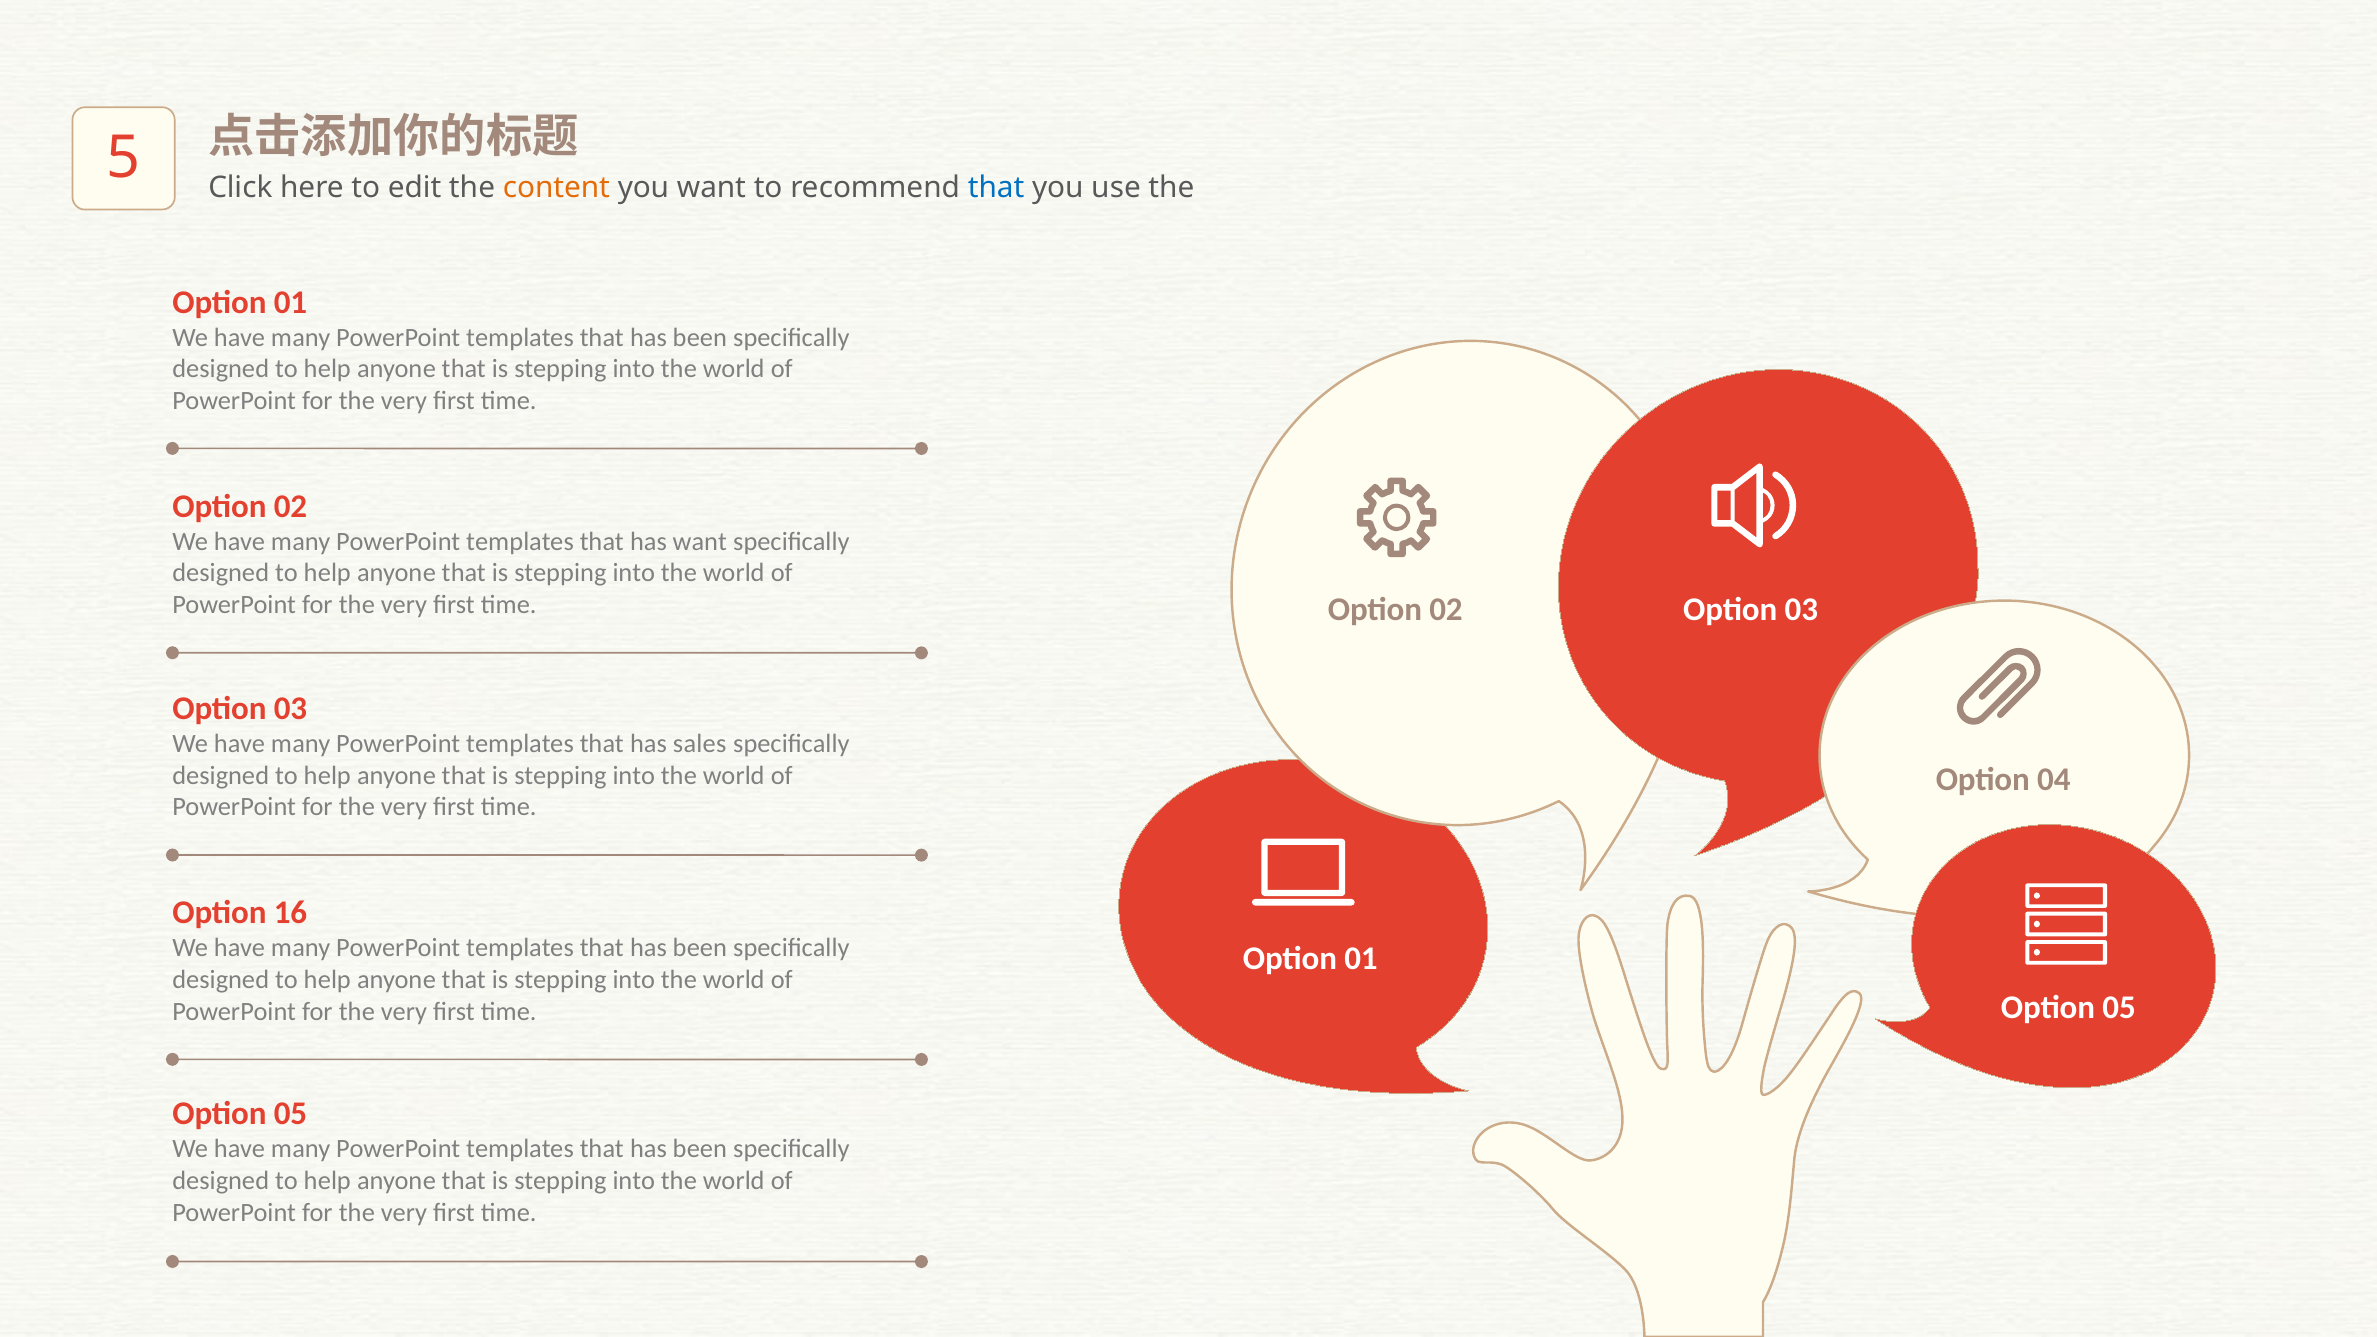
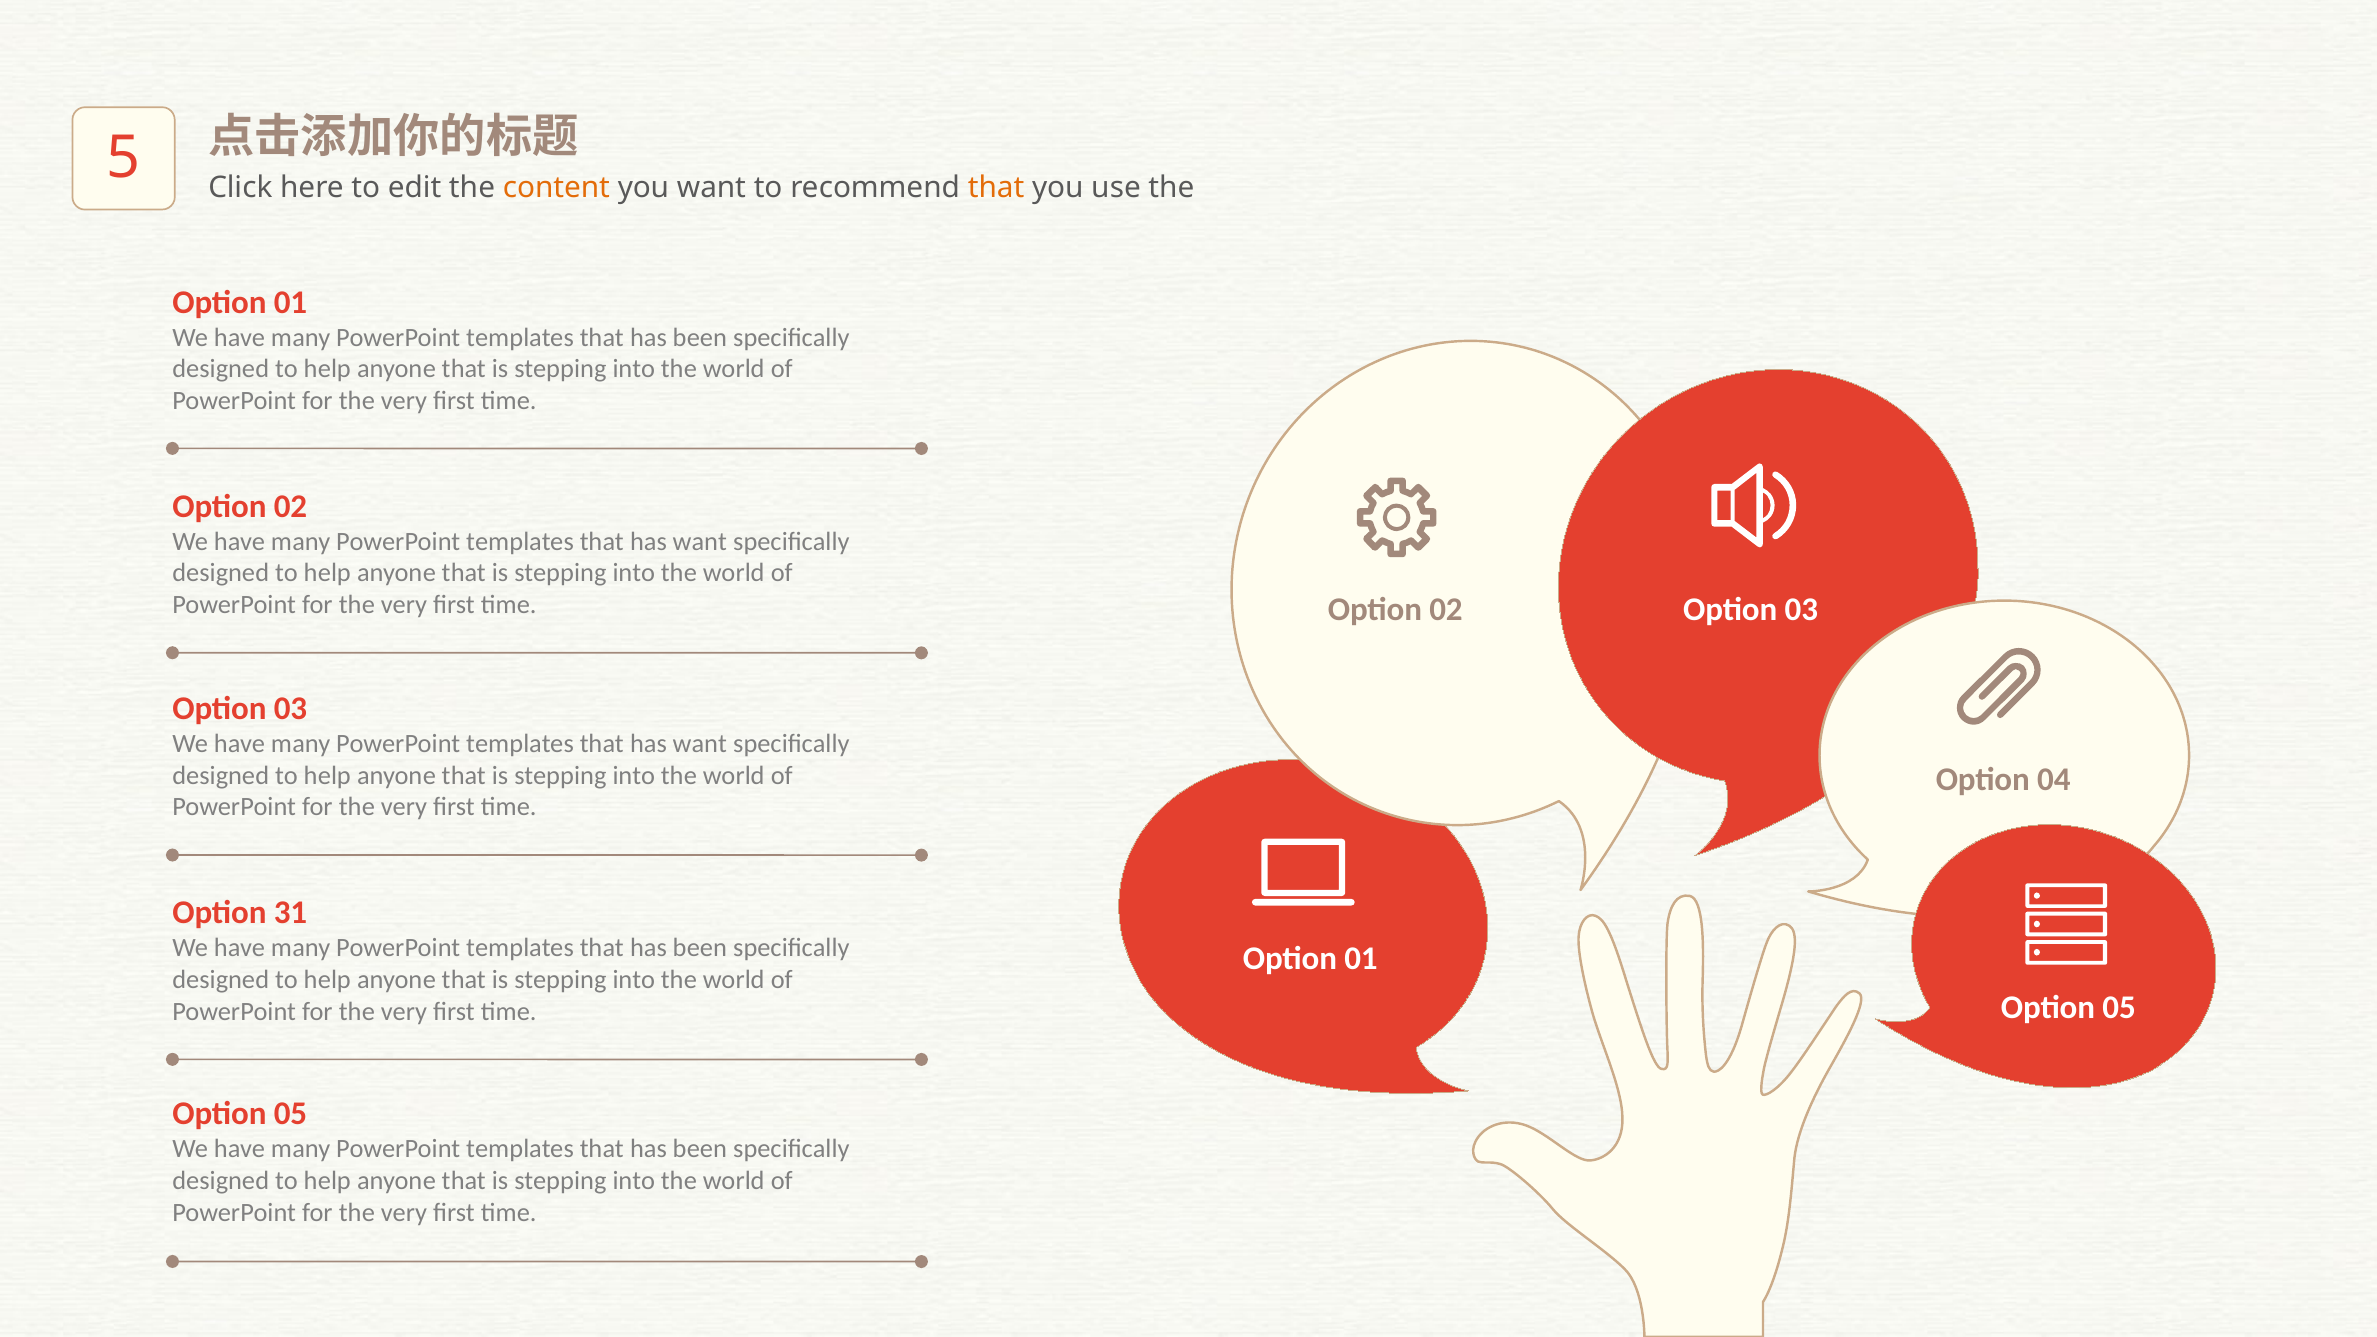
that at (996, 187) colour: blue -> orange
sales at (700, 744): sales -> want
16: 16 -> 31
